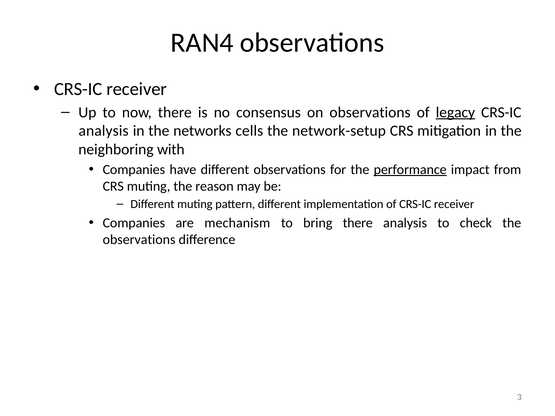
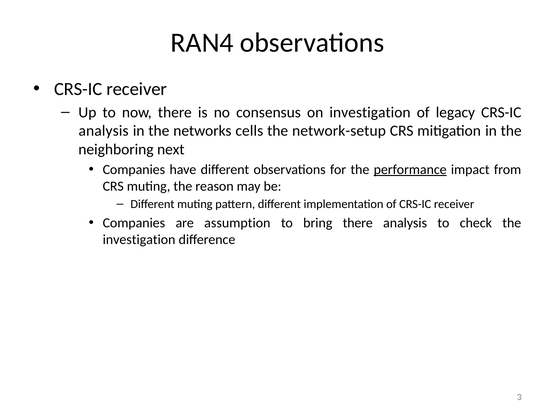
on observations: observations -> investigation
legacy underline: present -> none
with: with -> next
mechanism: mechanism -> assumption
observations at (139, 240): observations -> investigation
